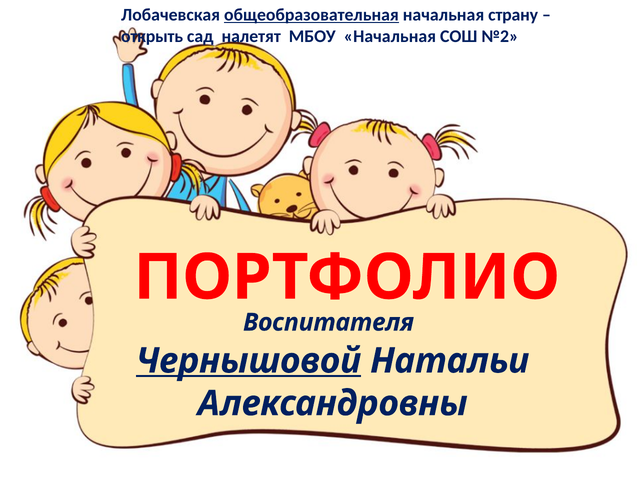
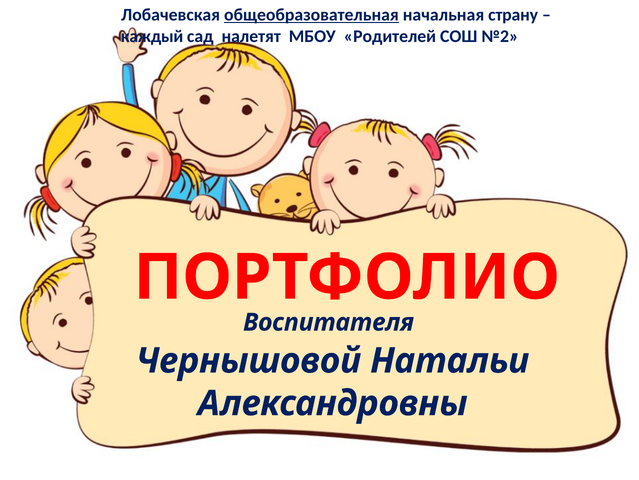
открыть: открыть -> каждый
МБОУ Начальная: Начальная -> Родителей
Чернышовой underline: present -> none
